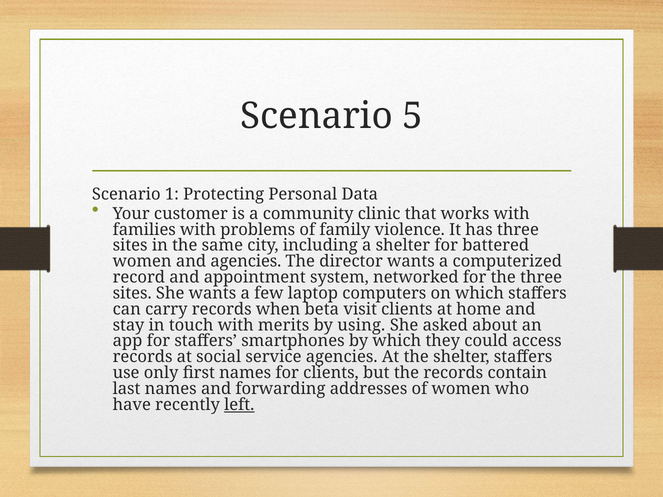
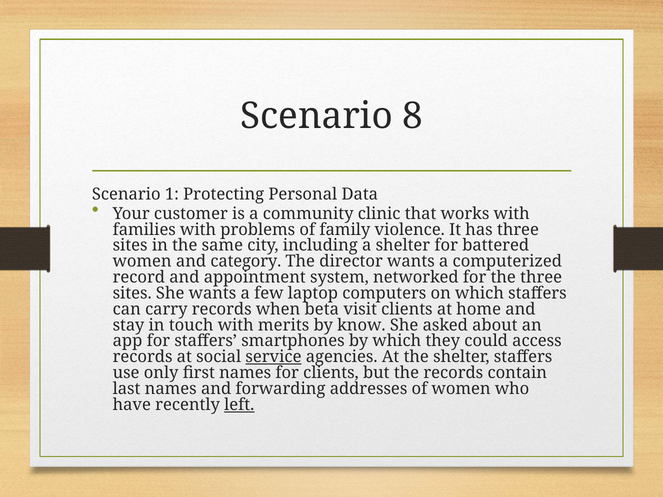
5: 5 -> 8
and agencies: agencies -> category
using: using -> know
service underline: none -> present
